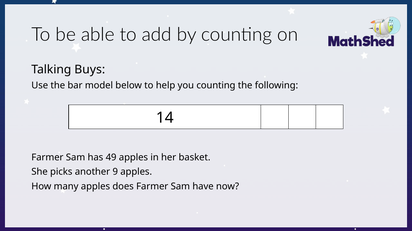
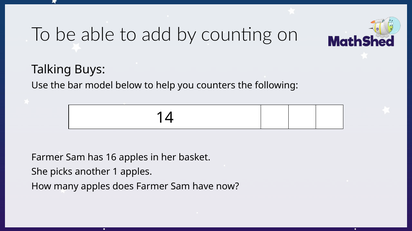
you counting: counting -> counters
49: 49 -> 16
9: 9 -> 1
